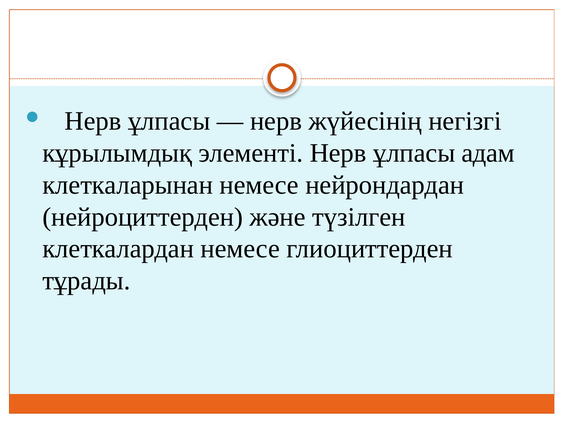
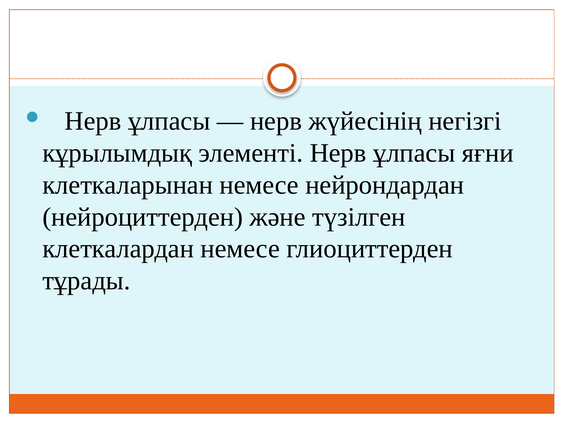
адам: адам -> яғни
